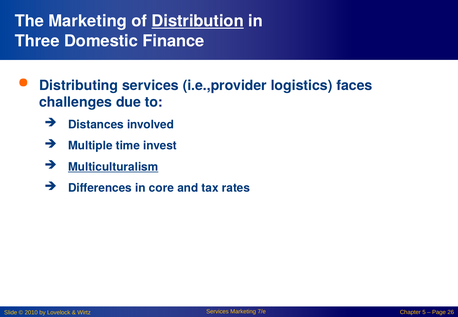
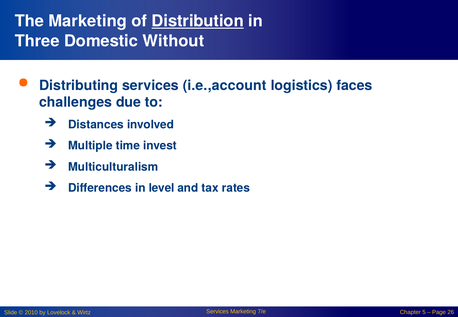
Finance: Finance -> Without
i.e.,provider: i.e.,provider -> i.e.,account
Multiculturalism underline: present -> none
core: core -> level
